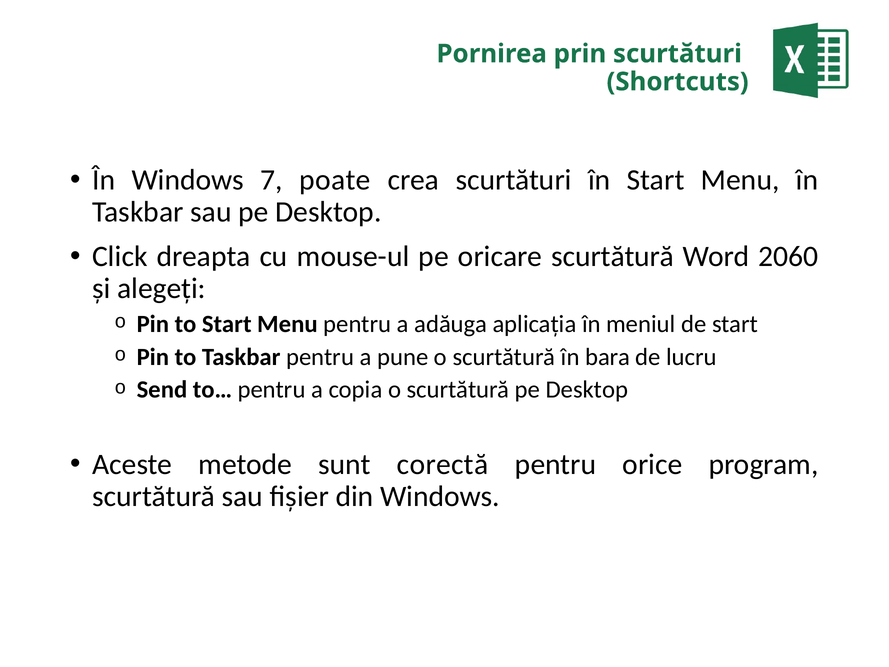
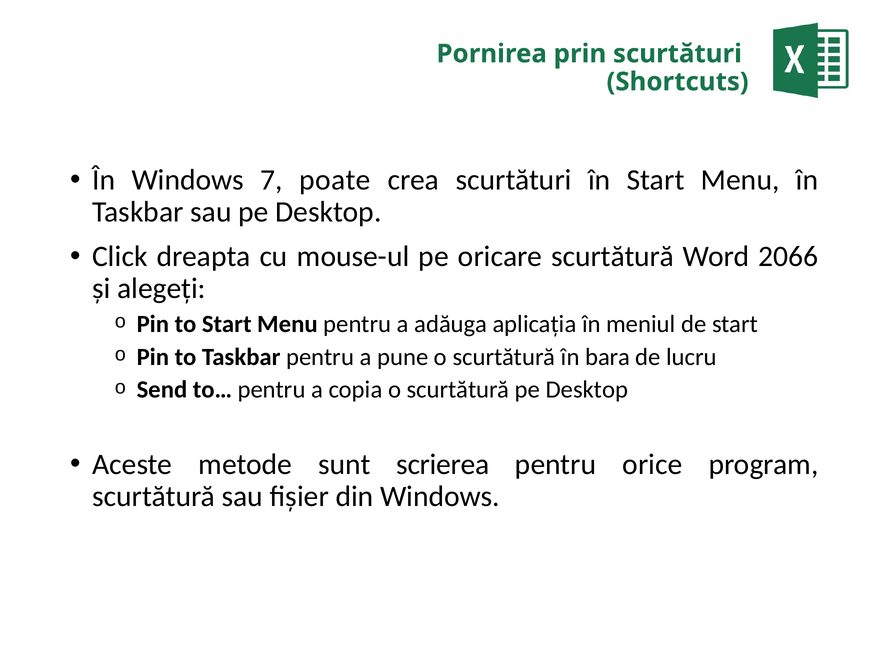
2060: 2060 -> 2066
corectă: corectă -> scrierea
